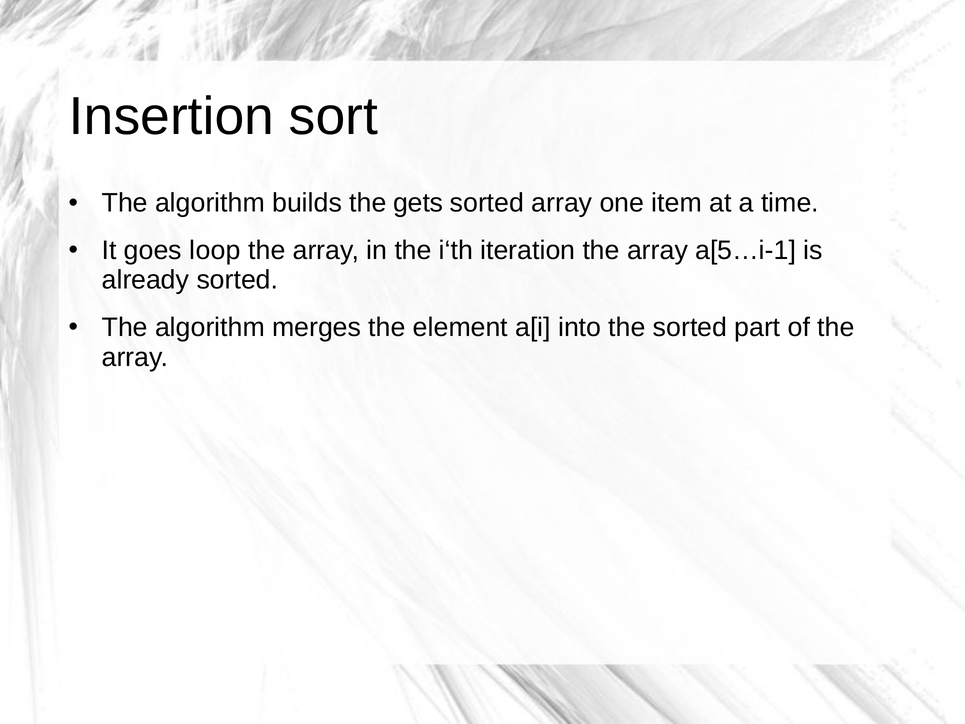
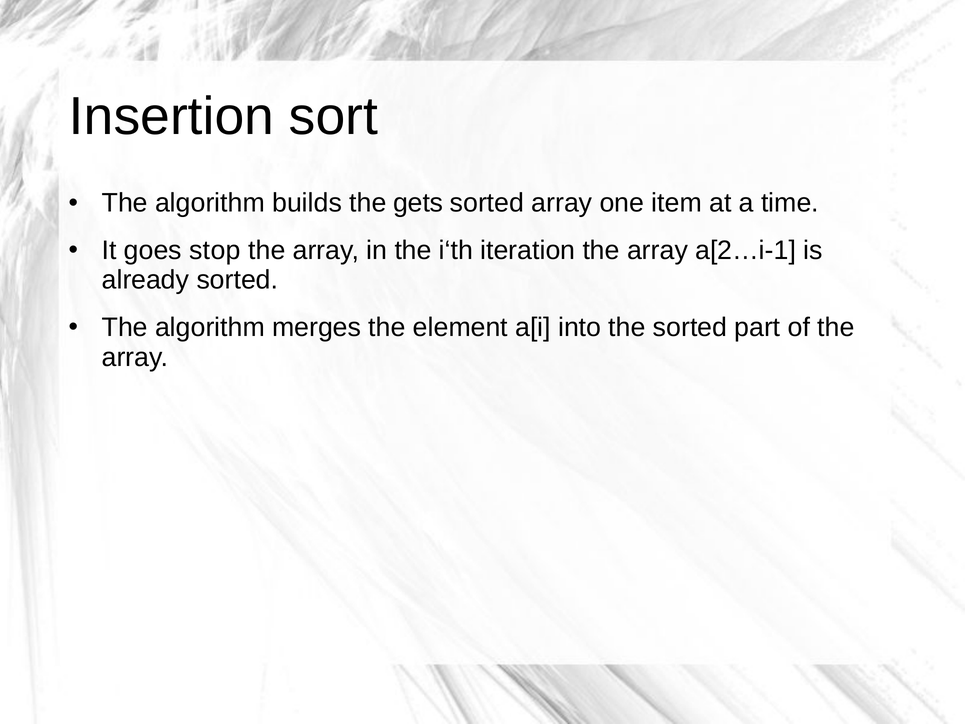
loop: loop -> stop
a[5…i-1: a[5…i-1 -> a[2…i-1
